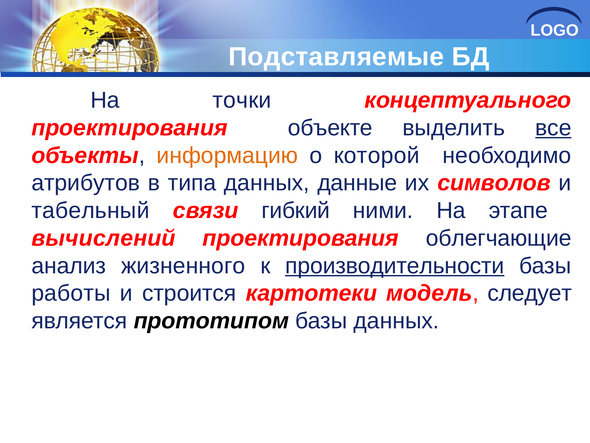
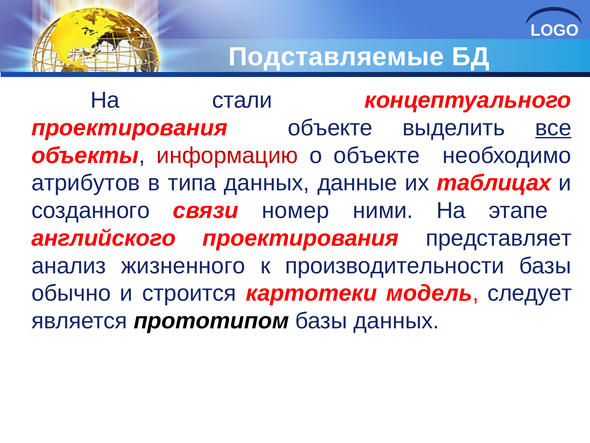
точки: точки -> стали
информацию colour: orange -> red
о которой: которой -> объекте
символов: символов -> таблицах
табельный: табельный -> созданного
гибкий: гибкий -> номер
вычислений: вычислений -> английского
облегчающие: облегчающие -> представляет
производительности underline: present -> none
работы: работы -> обычно
